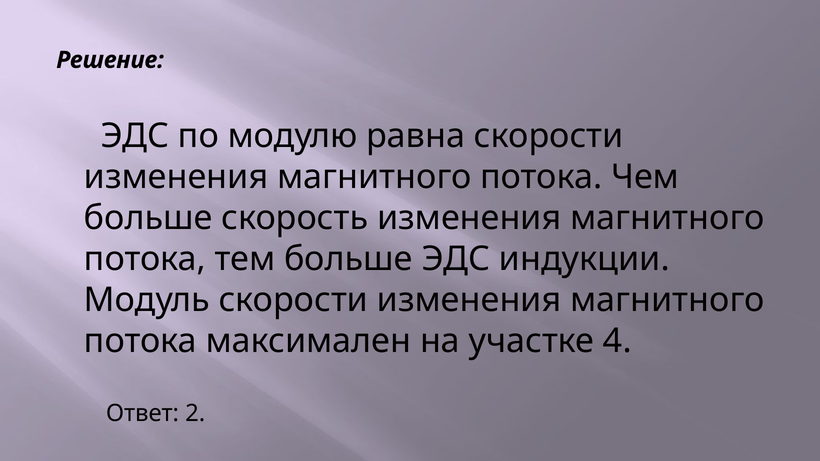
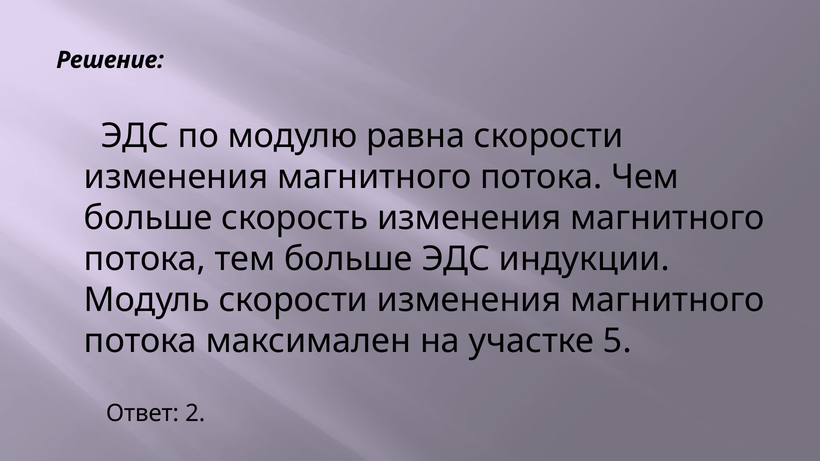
4: 4 -> 5
